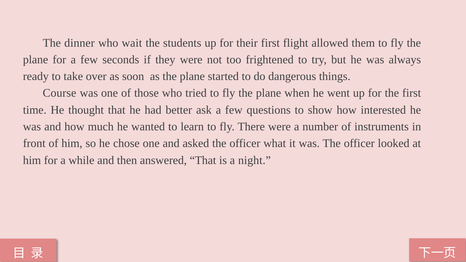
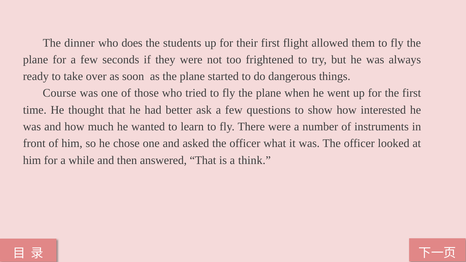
wait: wait -> does
night: night -> think
